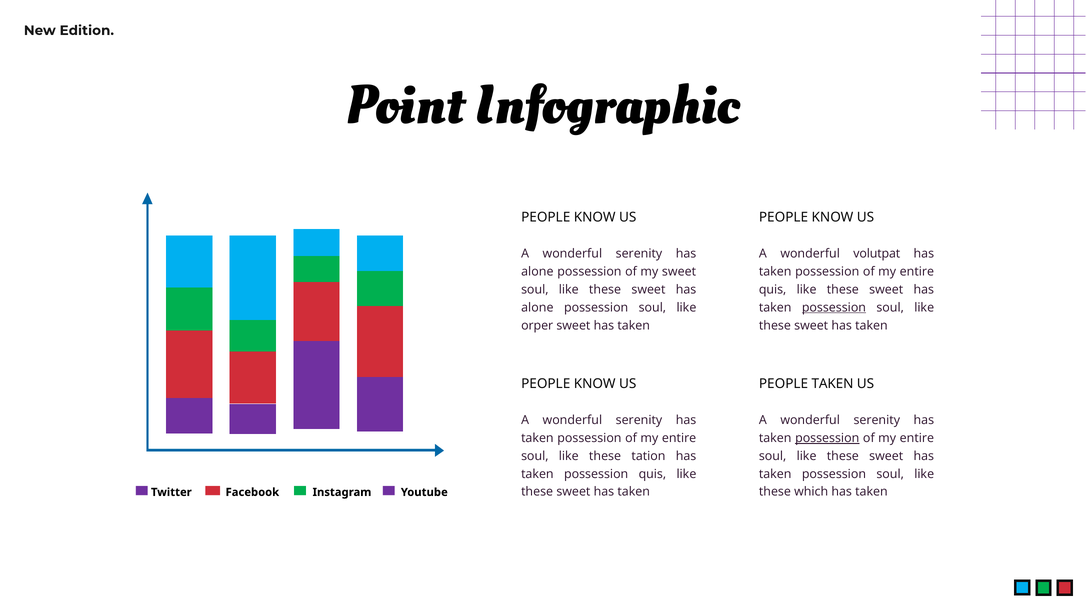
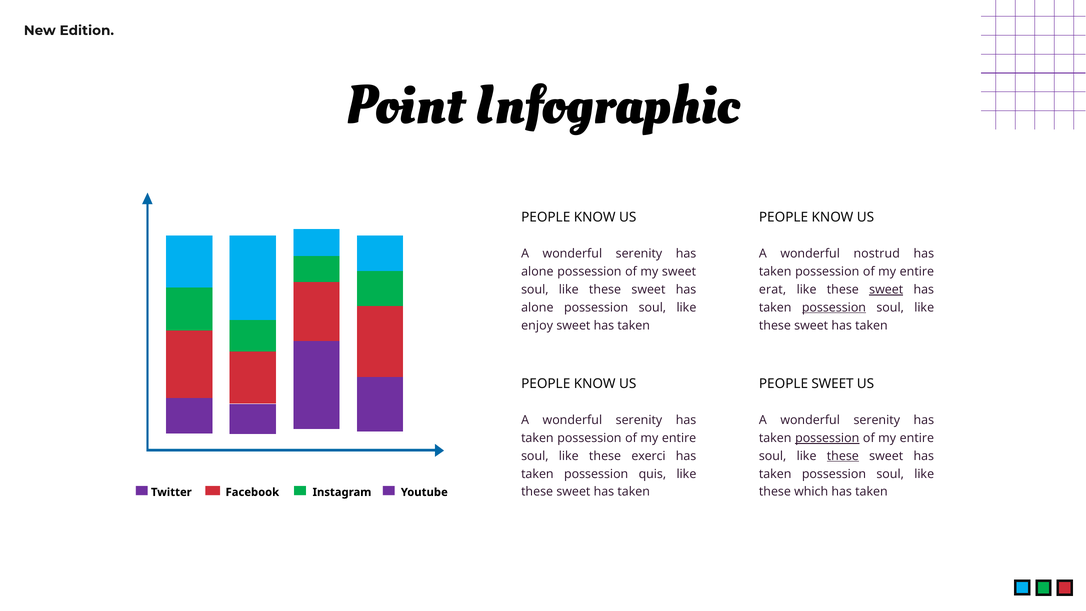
volutpat: volutpat -> nostrud
quis at (773, 289): quis -> erat
sweet at (886, 289) underline: none -> present
orper: orper -> enjoy
PEOPLE TAKEN: TAKEN -> SWEET
tation: tation -> exerci
these at (843, 456) underline: none -> present
